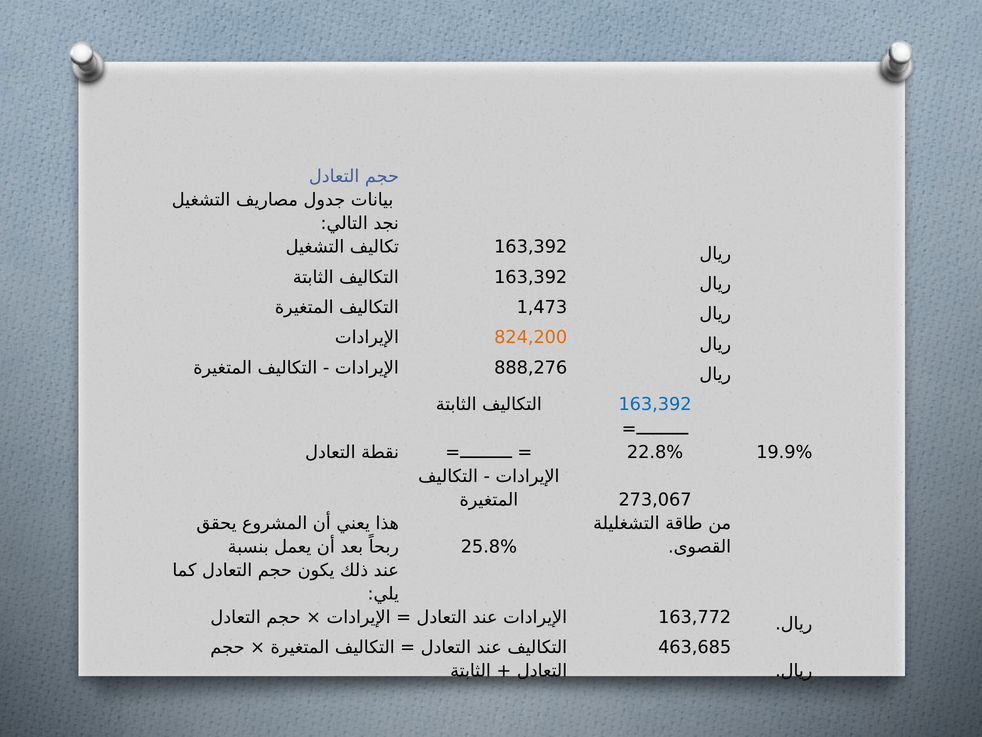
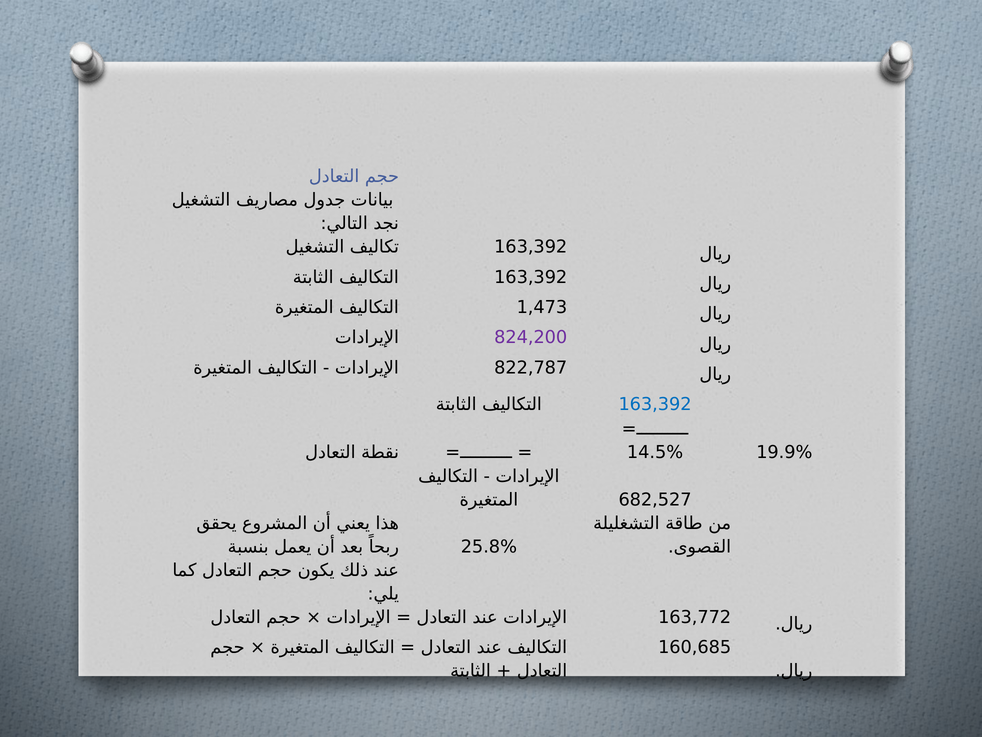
824,200 colour: orange -> purple
888,276: 888,276 -> 822,787
22.8%: 22.8% -> 14.5%
273,067: 273,067 -> 682,527
463,685: 463,685 -> 160,685
